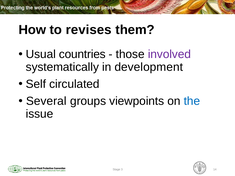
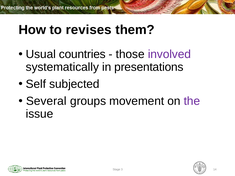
development: development -> presentations
circulated: circulated -> subjected
viewpoints: viewpoints -> movement
the colour: blue -> purple
